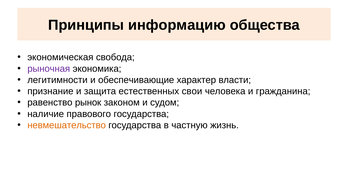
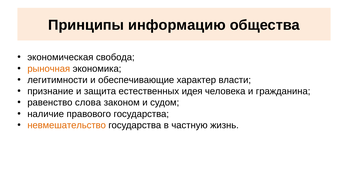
рыночная colour: purple -> orange
свои: свои -> идея
рынок: рынок -> слова
